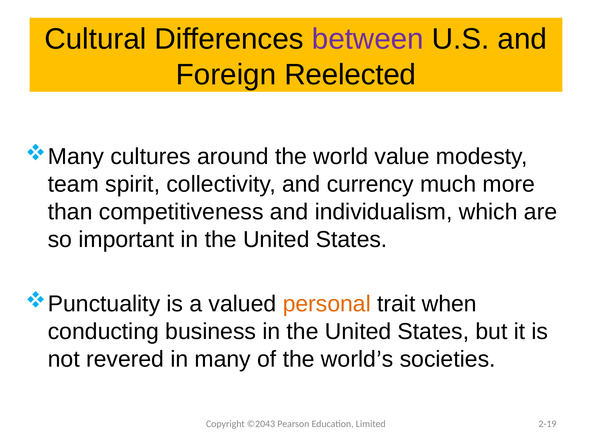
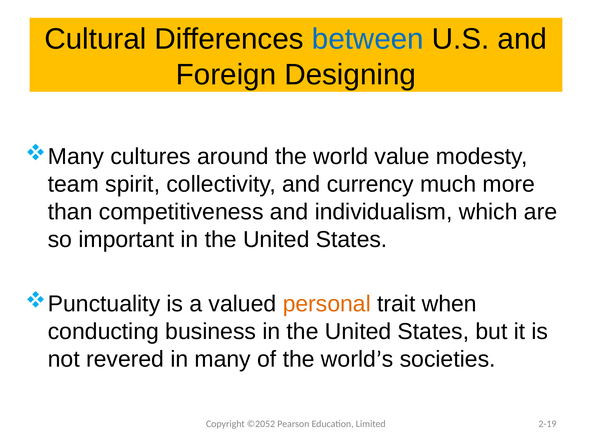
between colour: purple -> blue
Reelected: Reelected -> Designing
©2043: ©2043 -> ©2052
